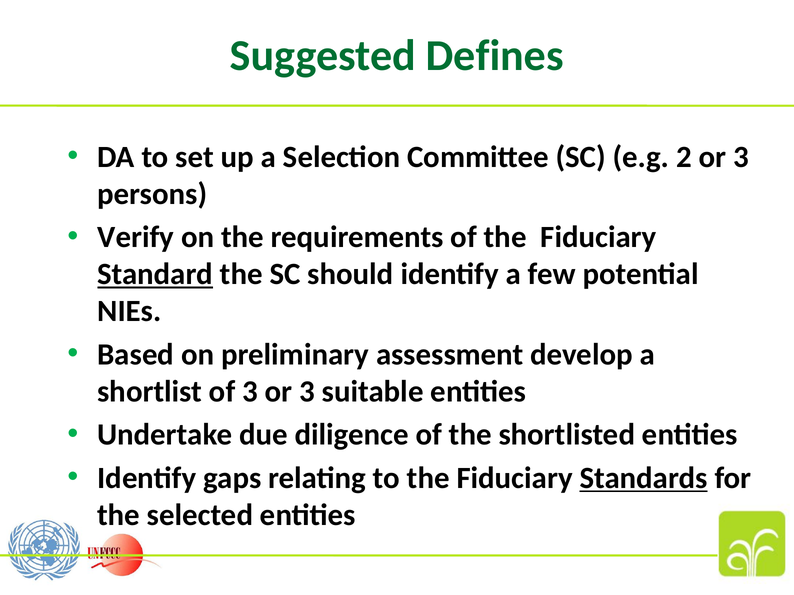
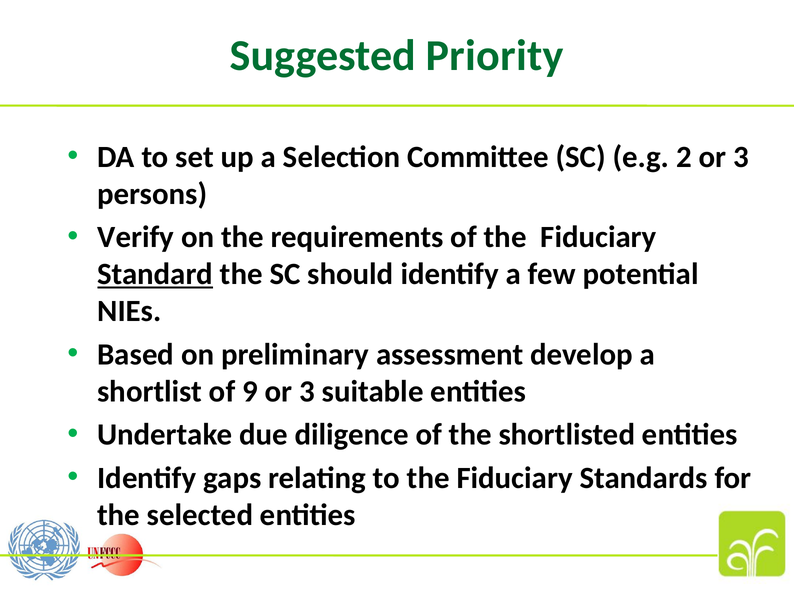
Defines: Defines -> Priority
of 3: 3 -> 9
Standards underline: present -> none
